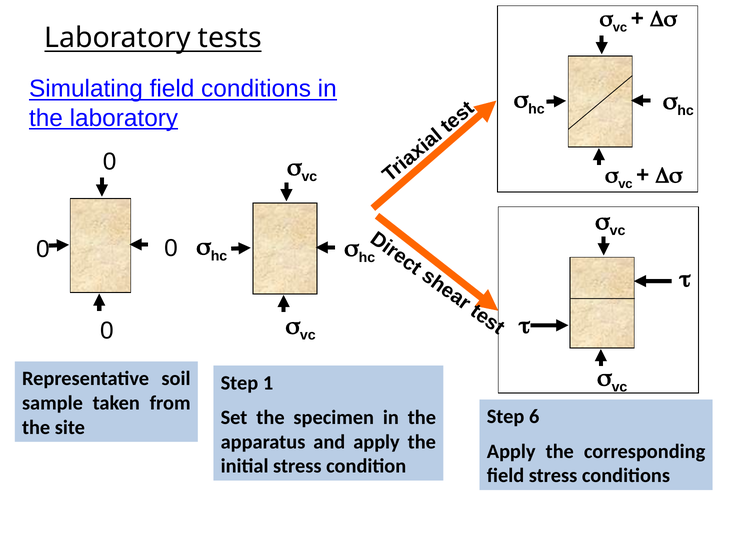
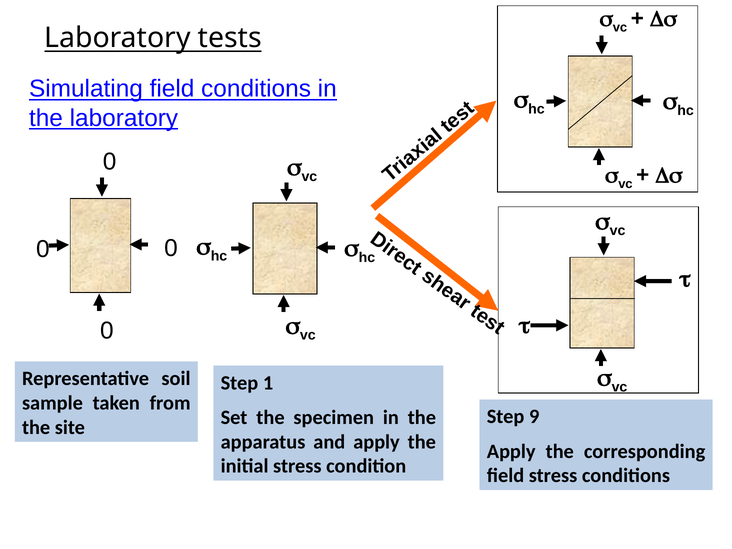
6: 6 -> 9
